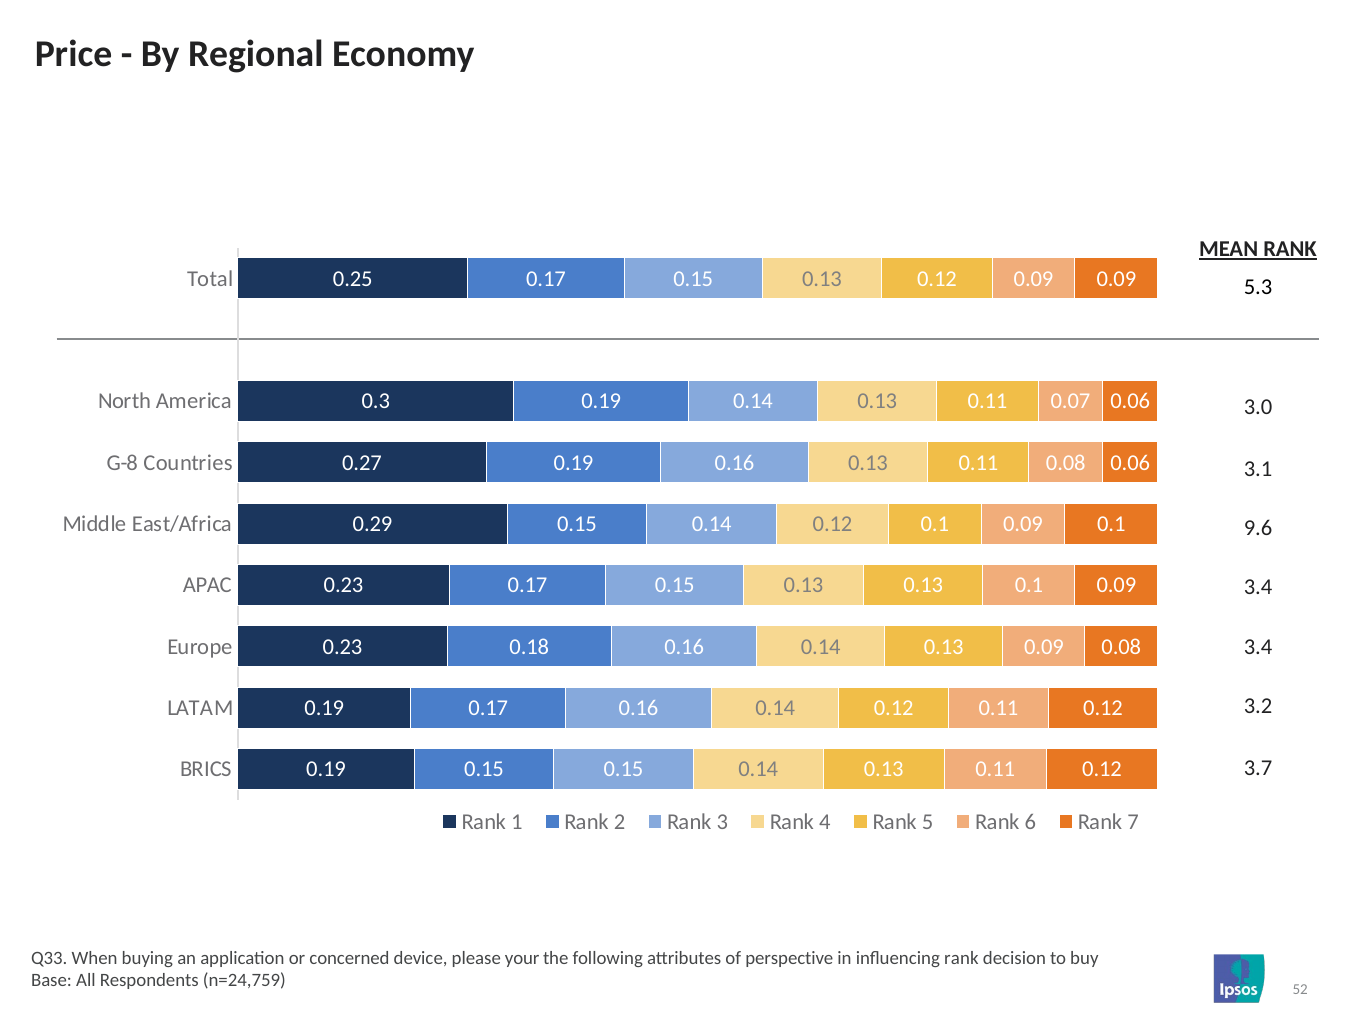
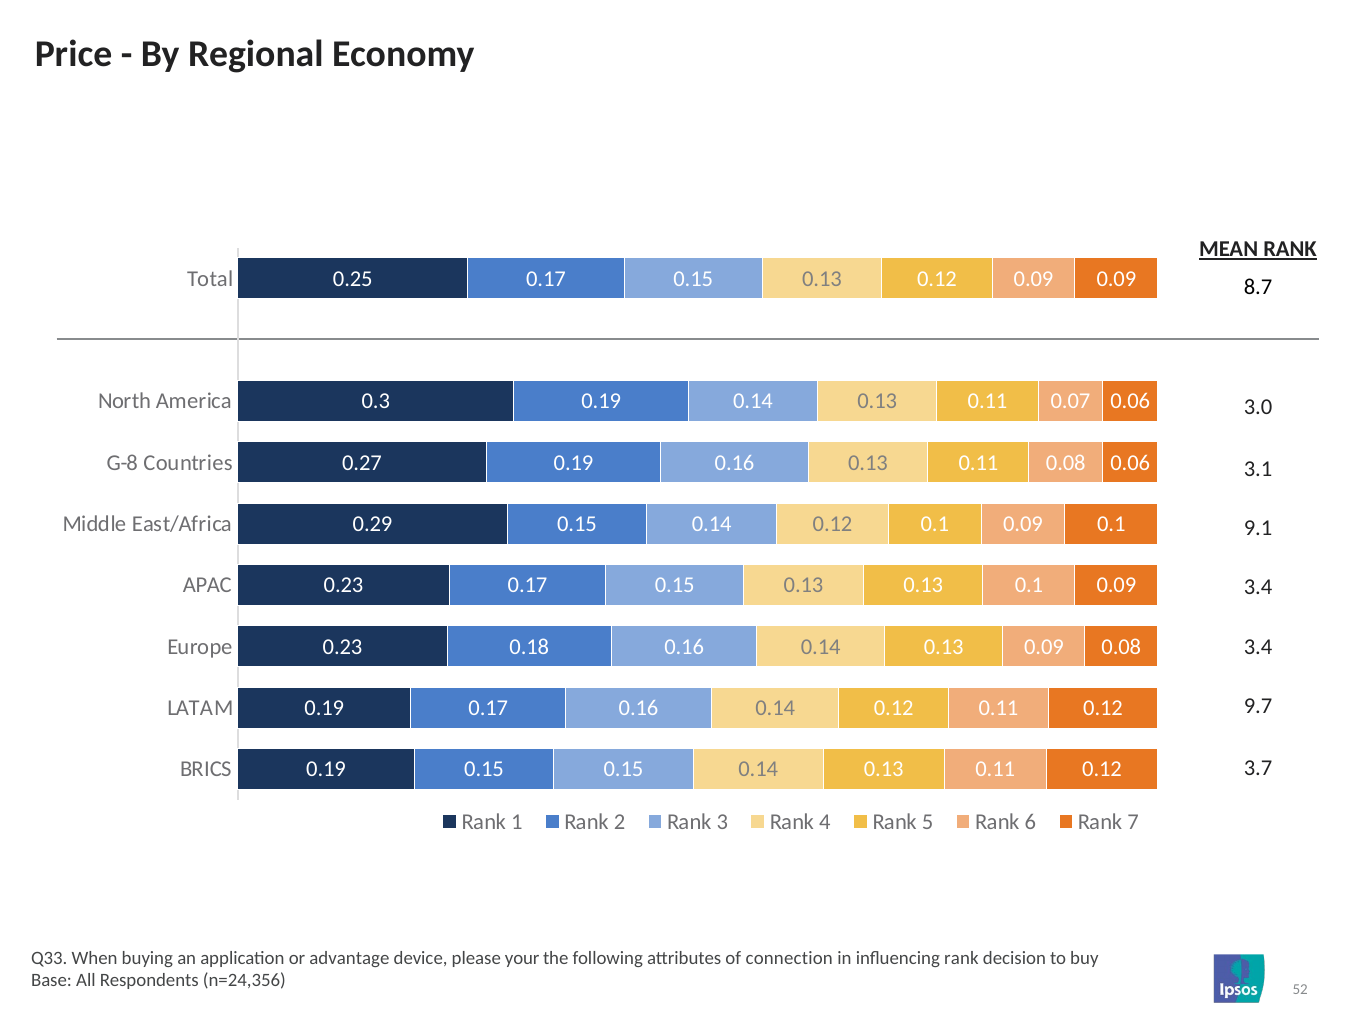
5.3: 5.3 -> 8.7
9.6: 9.6 -> 9.1
3.2: 3.2 -> 9.7
concerned: concerned -> advantage
perspective: perspective -> connection
n=24,759: n=24,759 -> n=24,356
